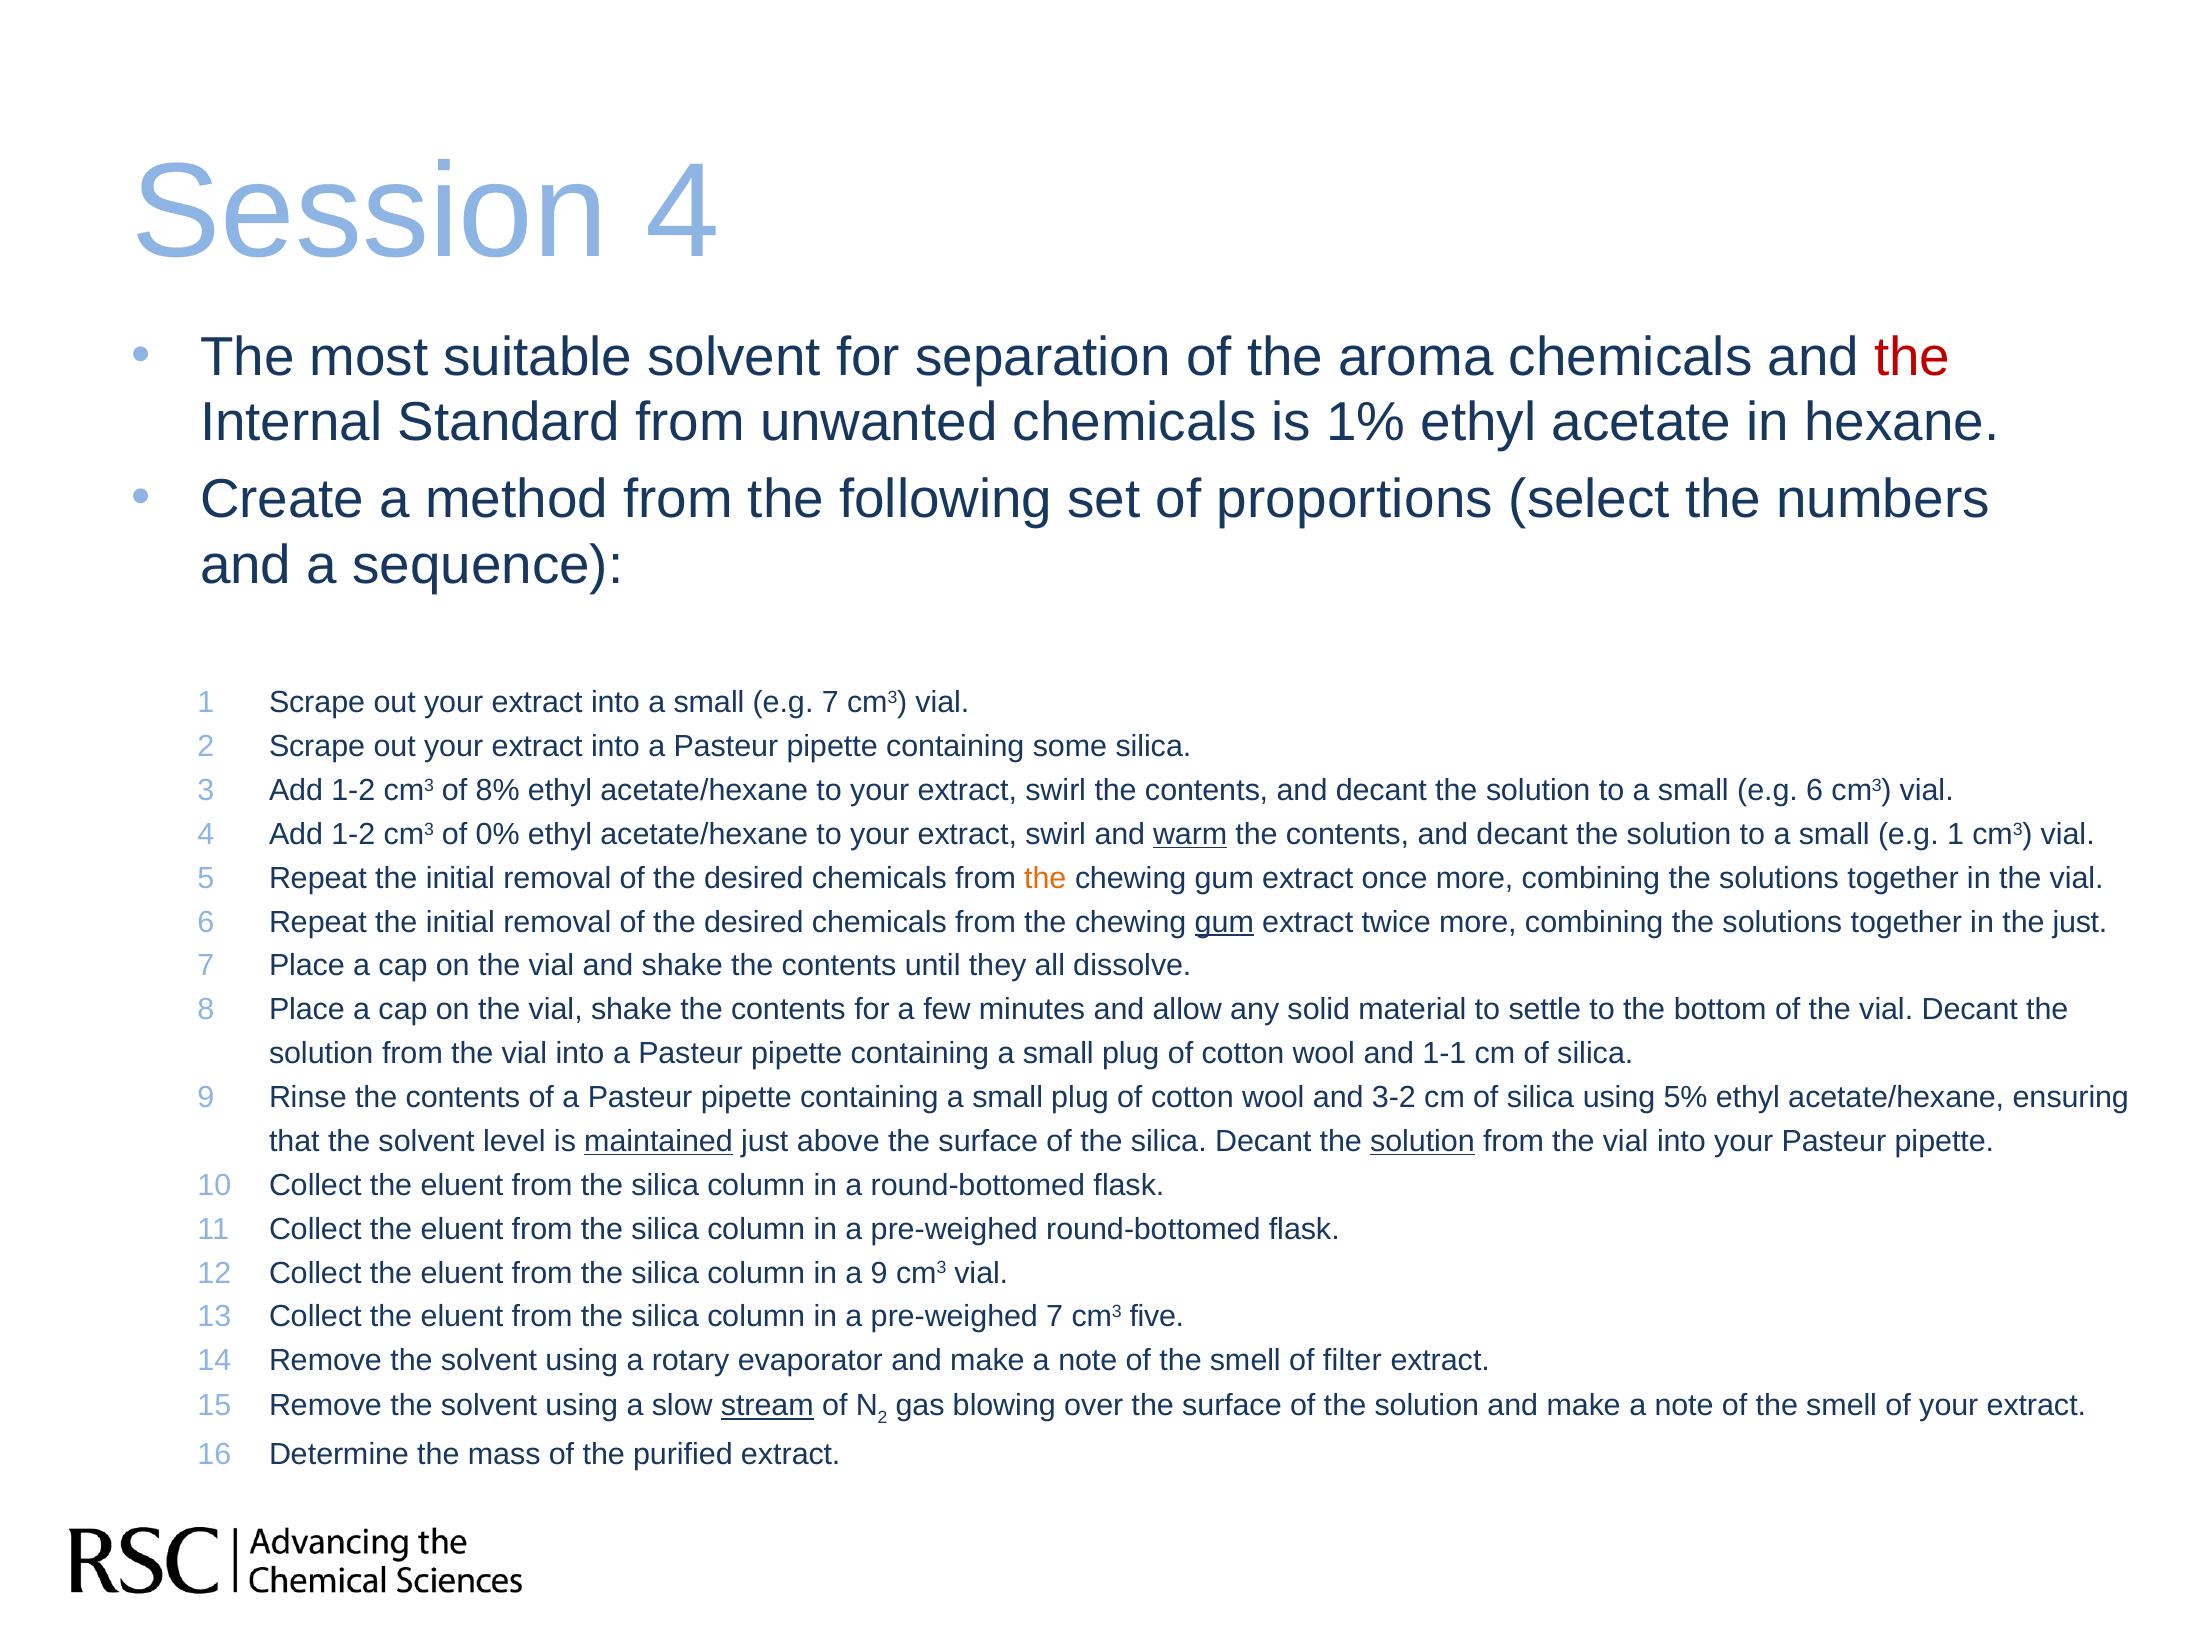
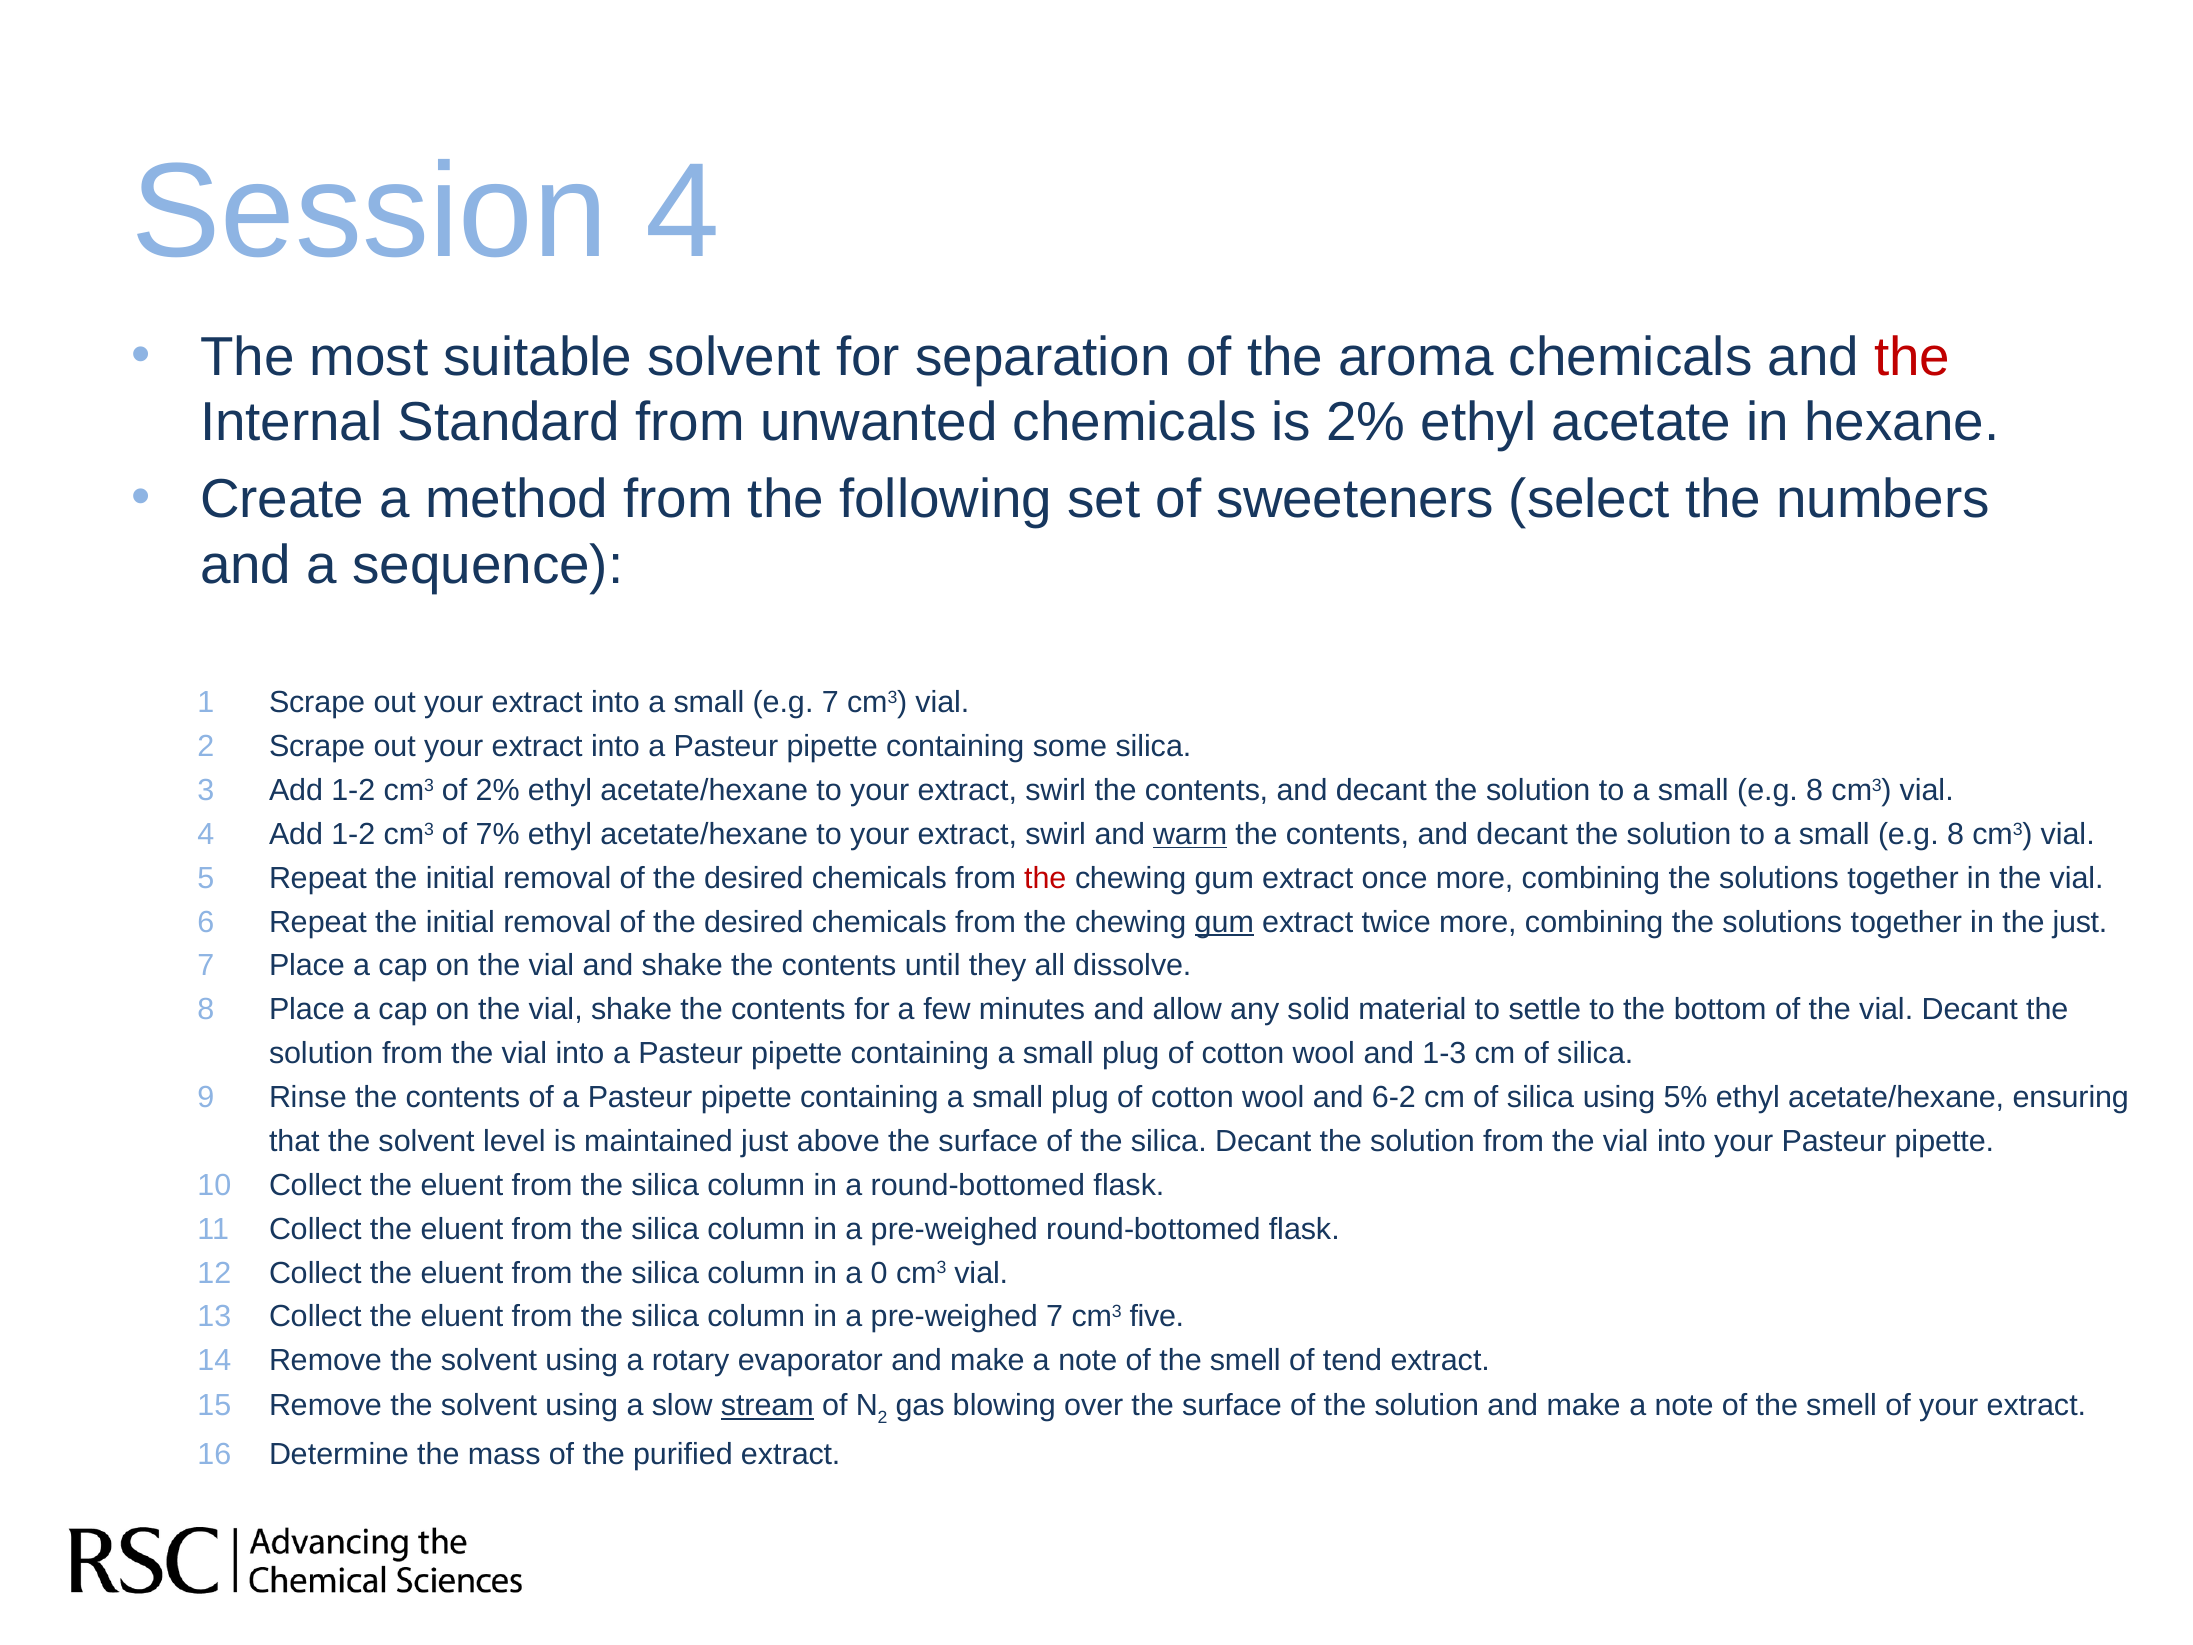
is 1%: 1% -> 2%
proportions: proportions -> sweeteners
of 8%: 8% -> 2%
6 at (1815, 790): 6 -> 8
0%: 0% -> 7%
1 at (1956, 834): 1 -> 8
the at (1045, 878) colour: orange -> red
1-1: 1-1 -> 1-3
3-2: 3-2 -> 6-2
maintained underline: present -> none
solution at (1422, 1141) underline: present -> none
a 9: 9 -> 0
filter: filter -> tend
